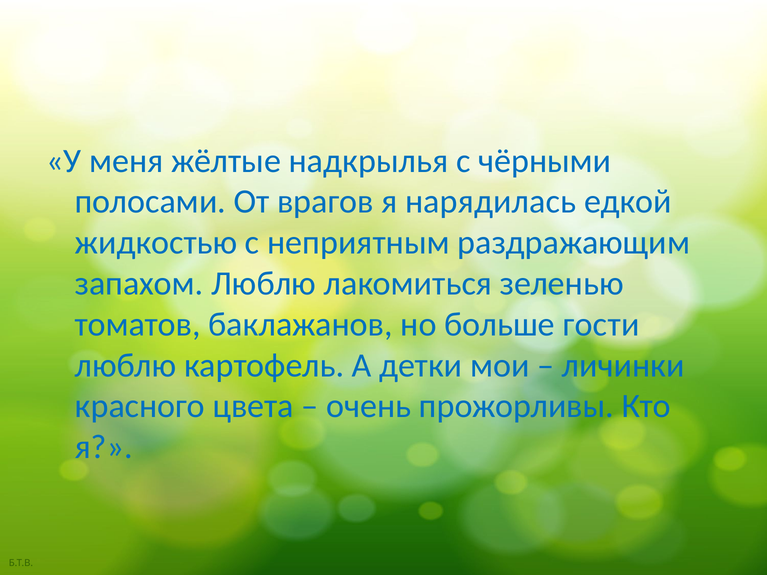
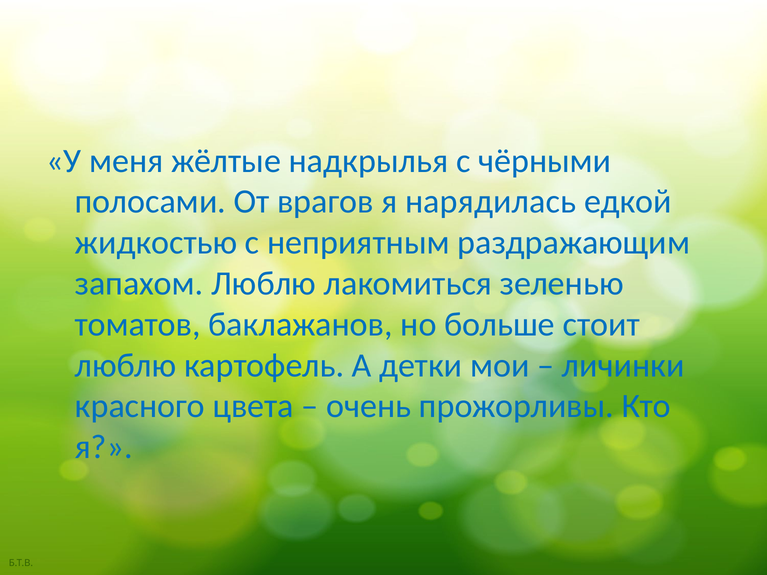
гости: гости -> стоит
